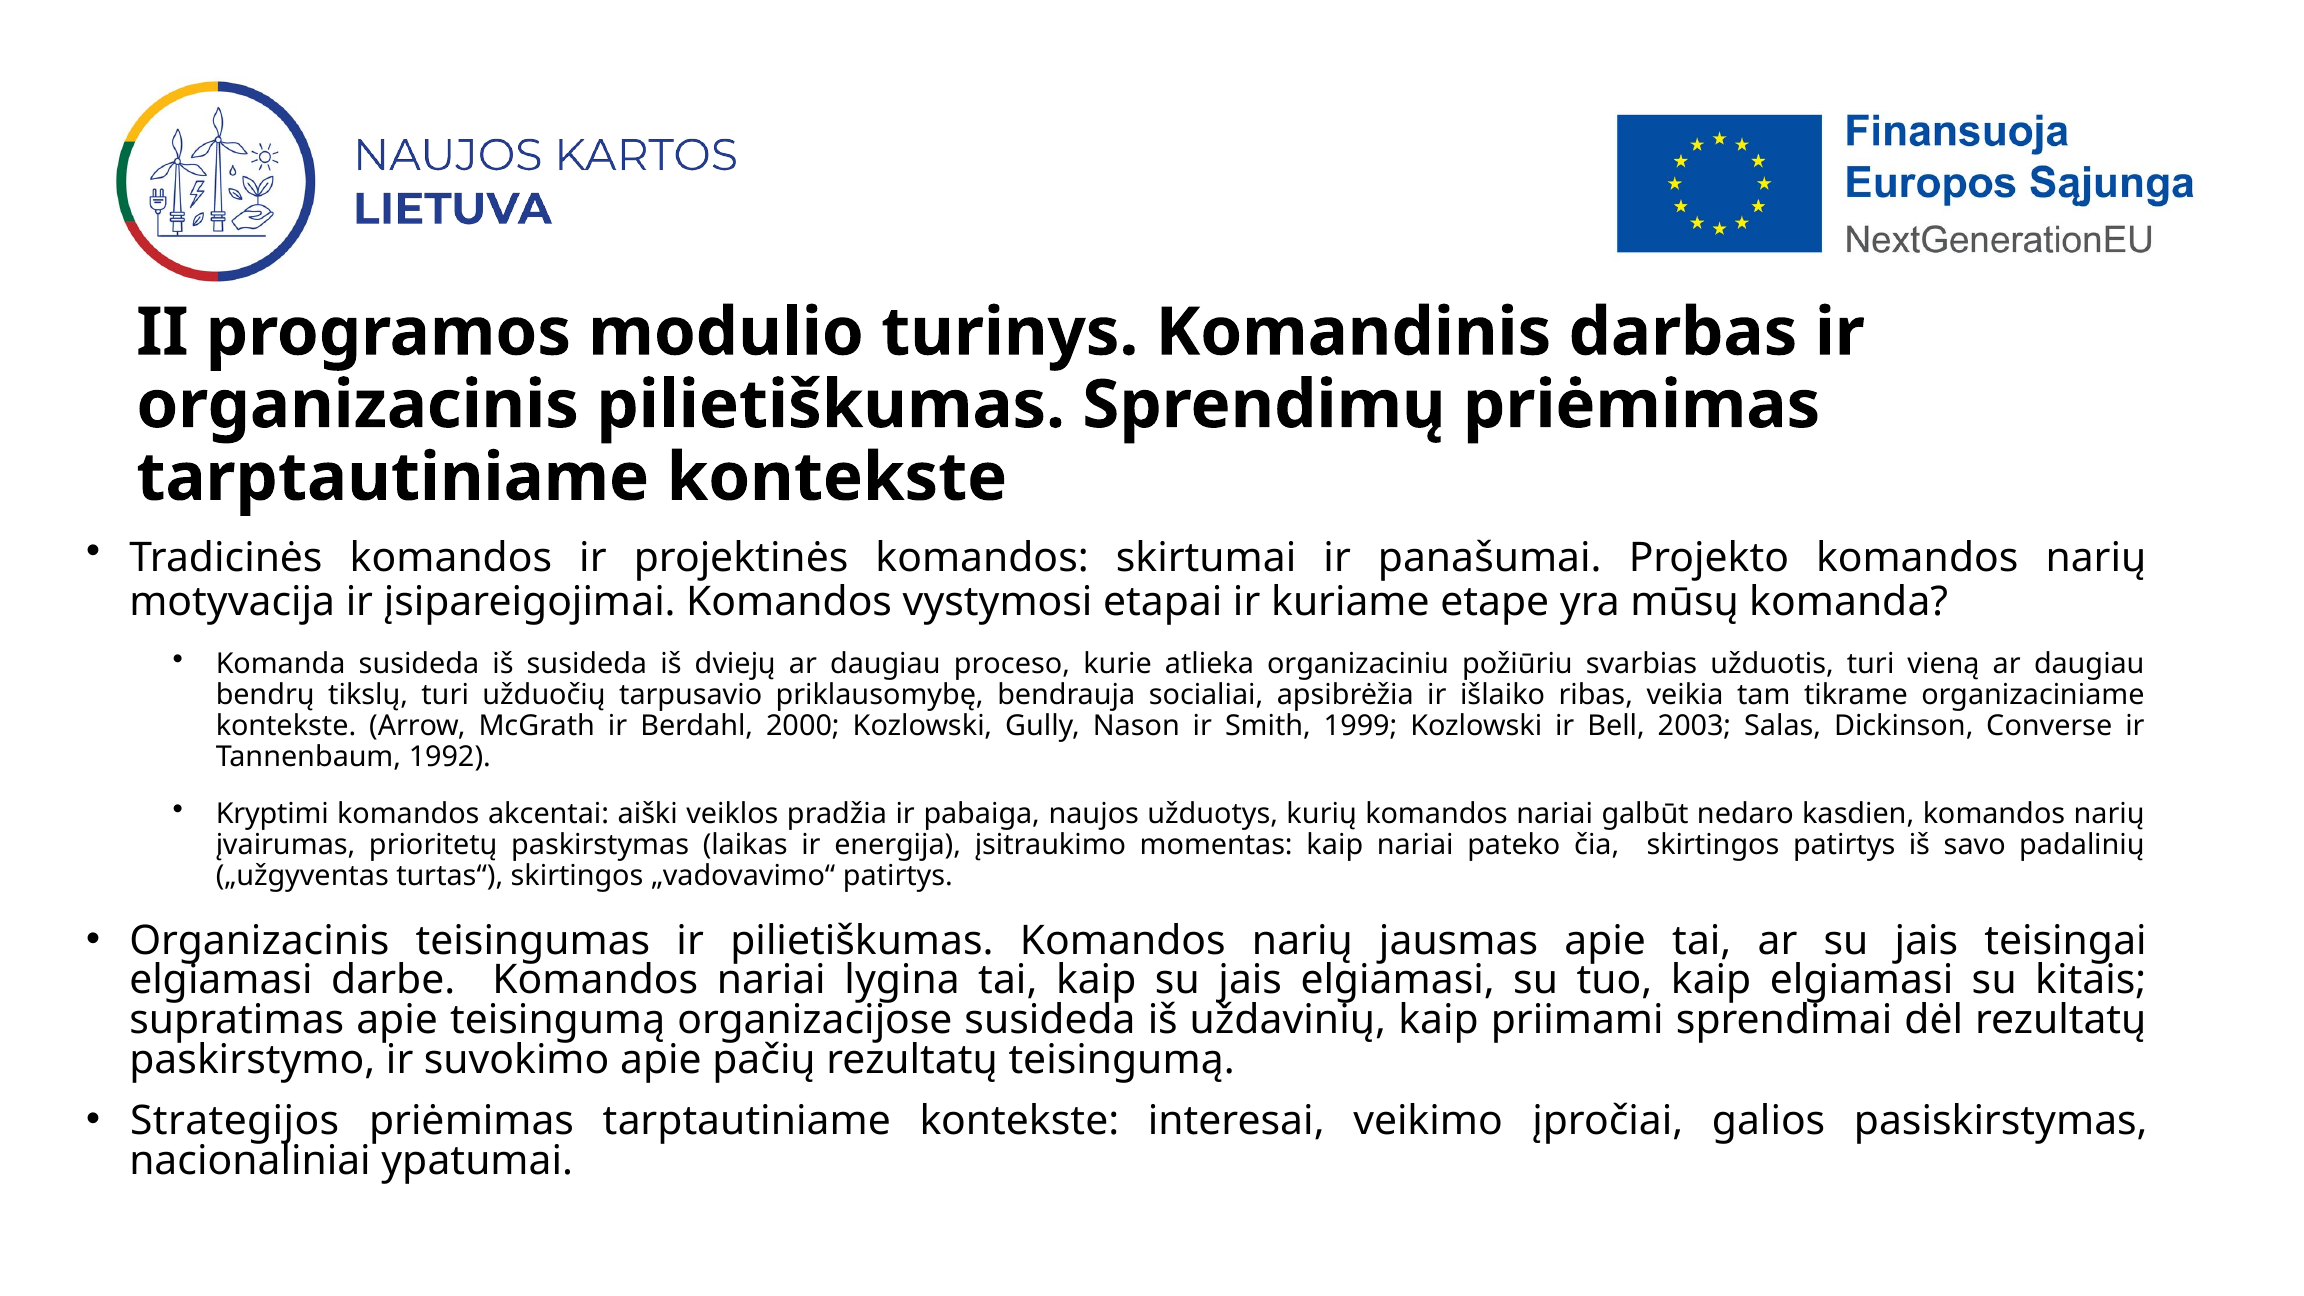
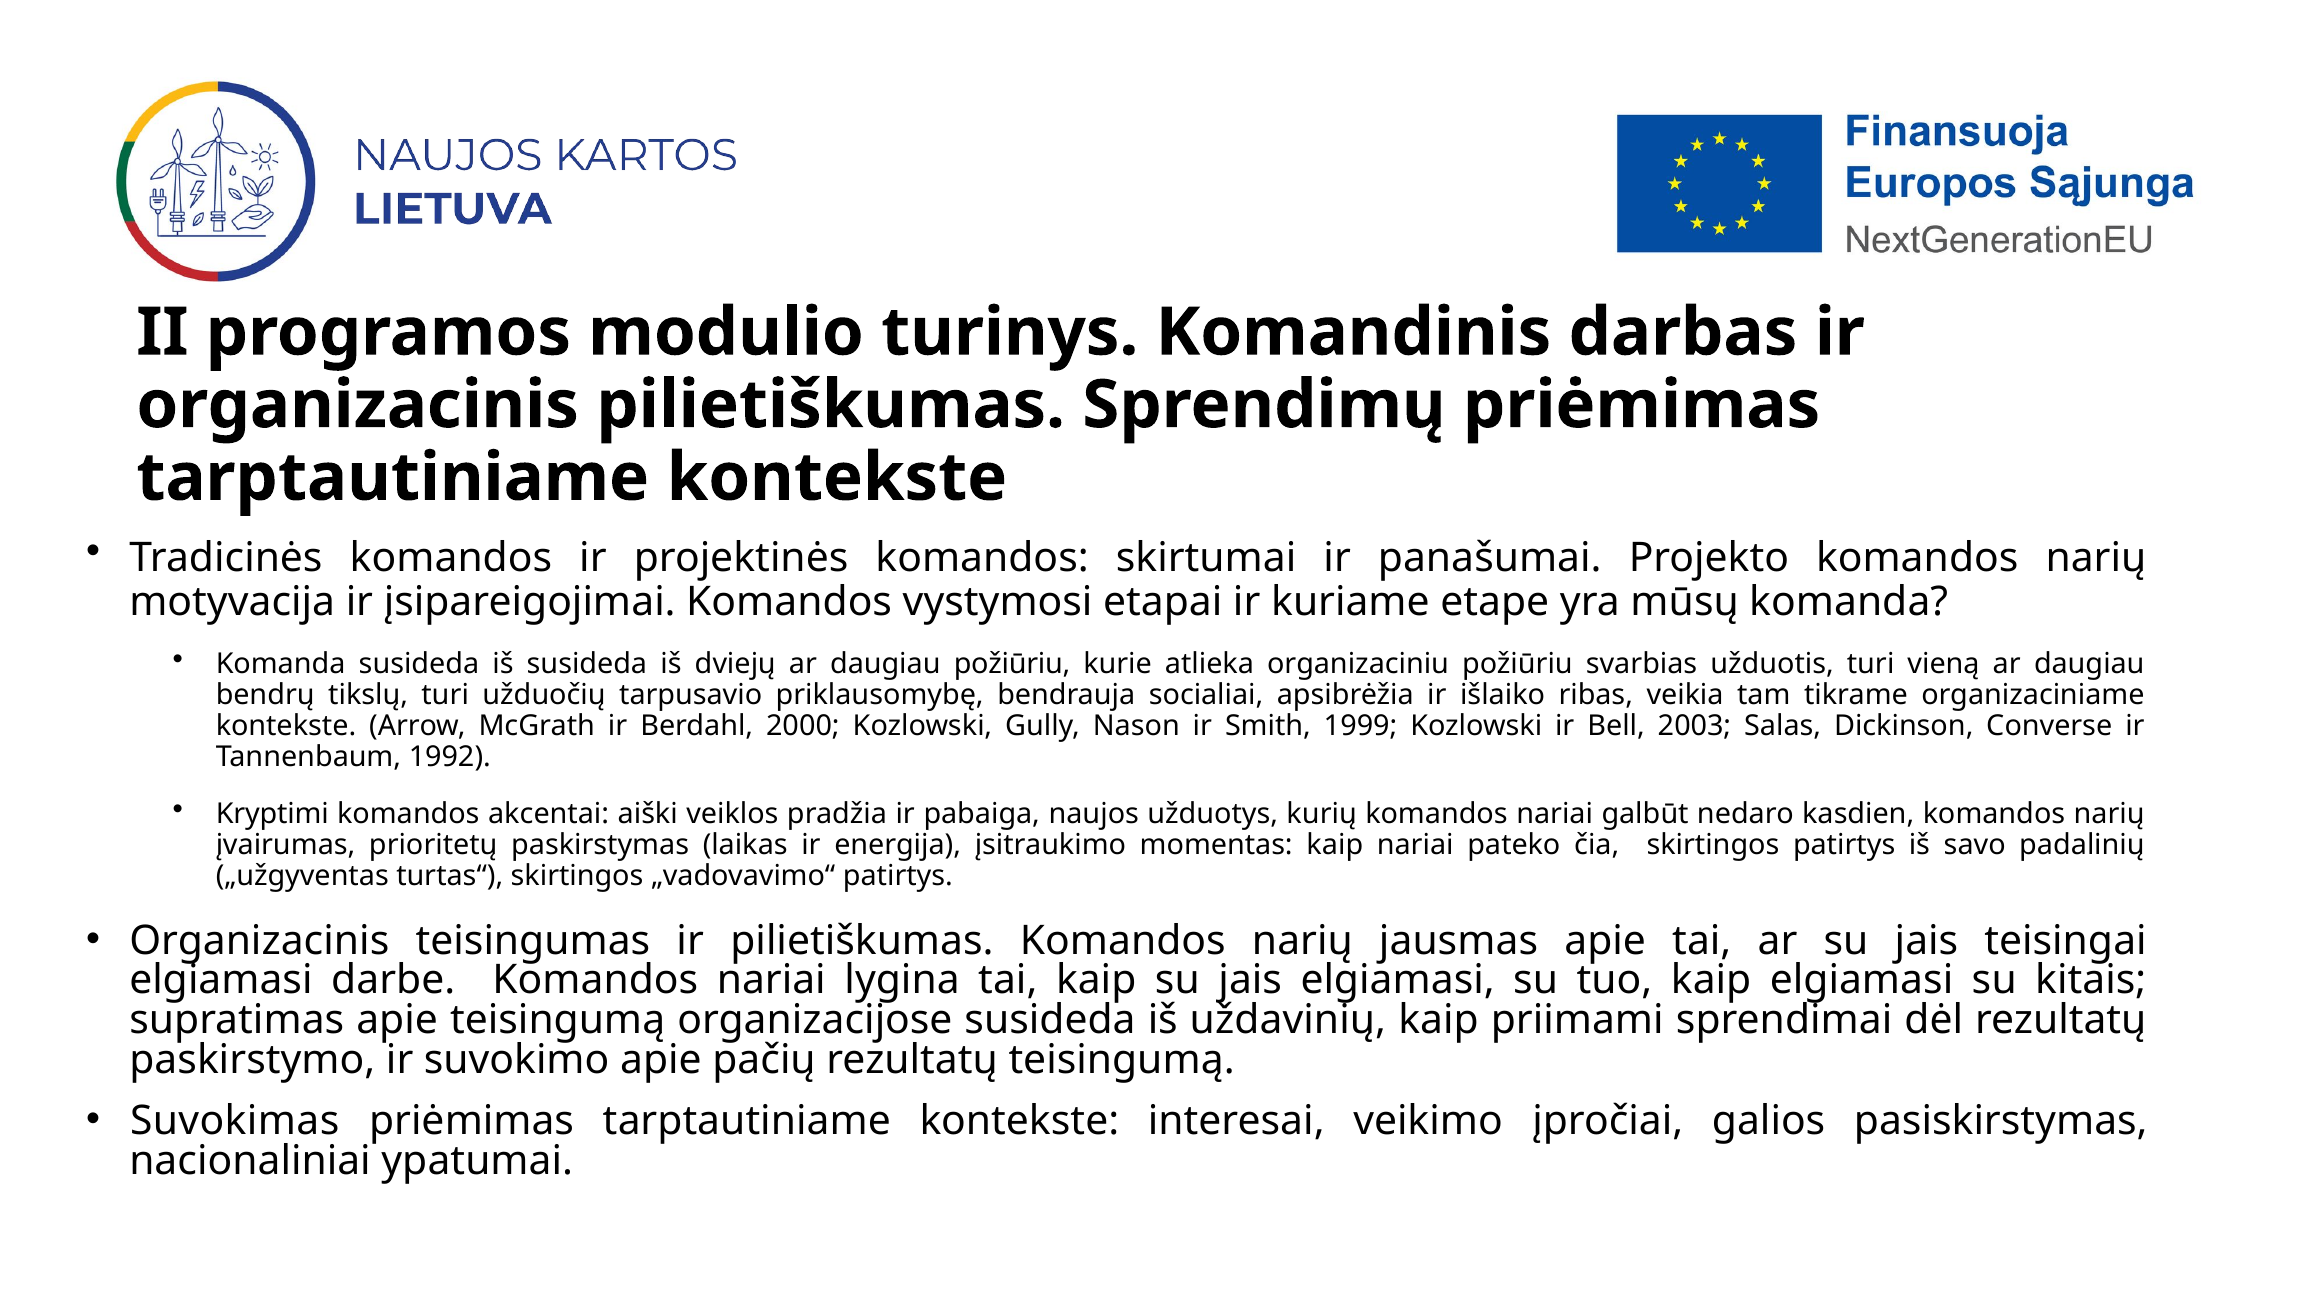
daugiau proceso: proceso -> požiūriu
Strategijos: Strategijos -> Suvokimas
